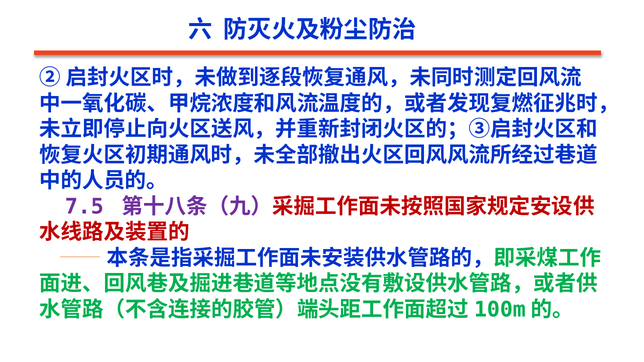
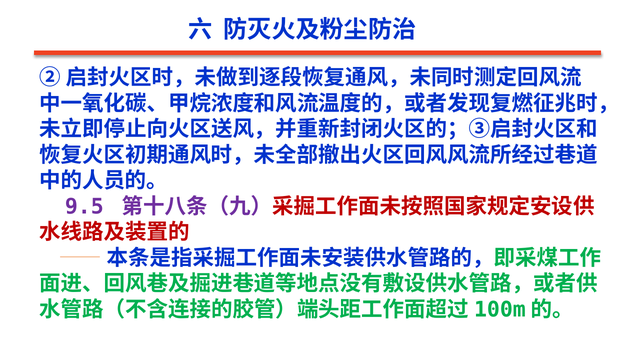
7.5: 7.5 -> 9.5
